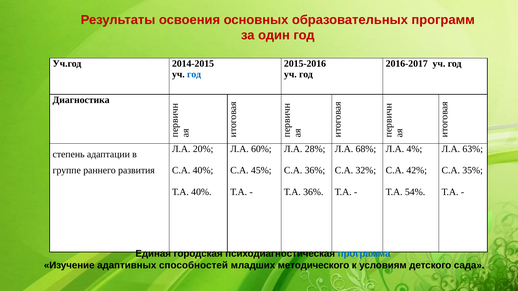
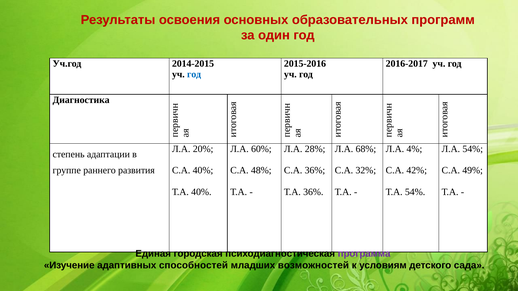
Л.А 63%: 63% -> 54%
45%: 45% -> 48%
35%: 35% -> 49%
программа colour: blue -> purple
методического: методического -> возможностей
